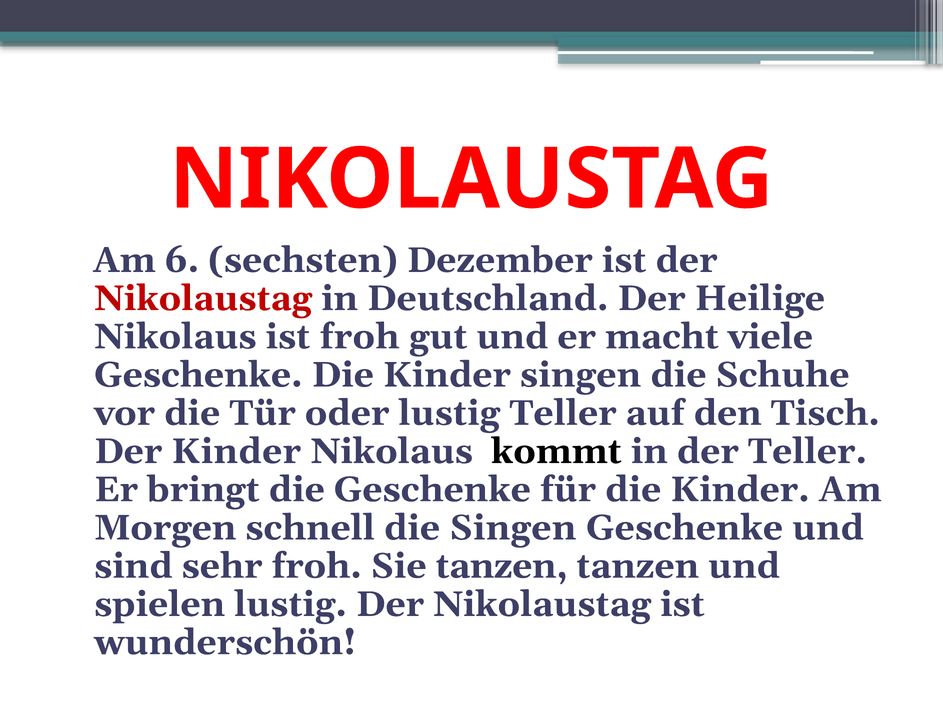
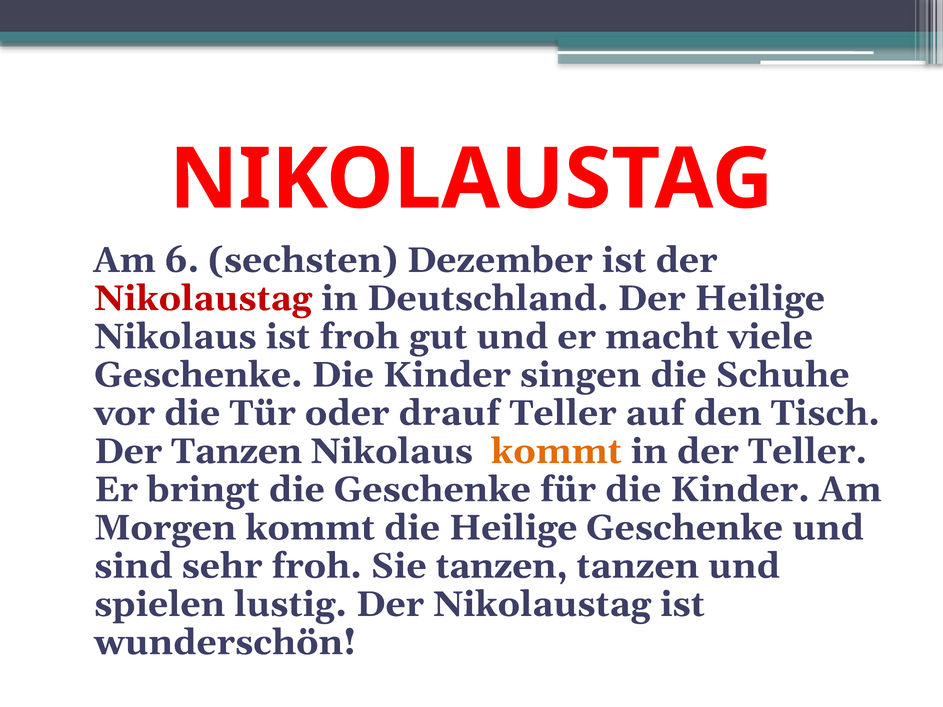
oder lustig: lustig -> drauf
Der Kinder: Kinder -> Tanzen
kommt at (556, 452) colour: black -> orange
Morgen schnell: schnell -> kommt
die Singen: Singen -> Heilige
